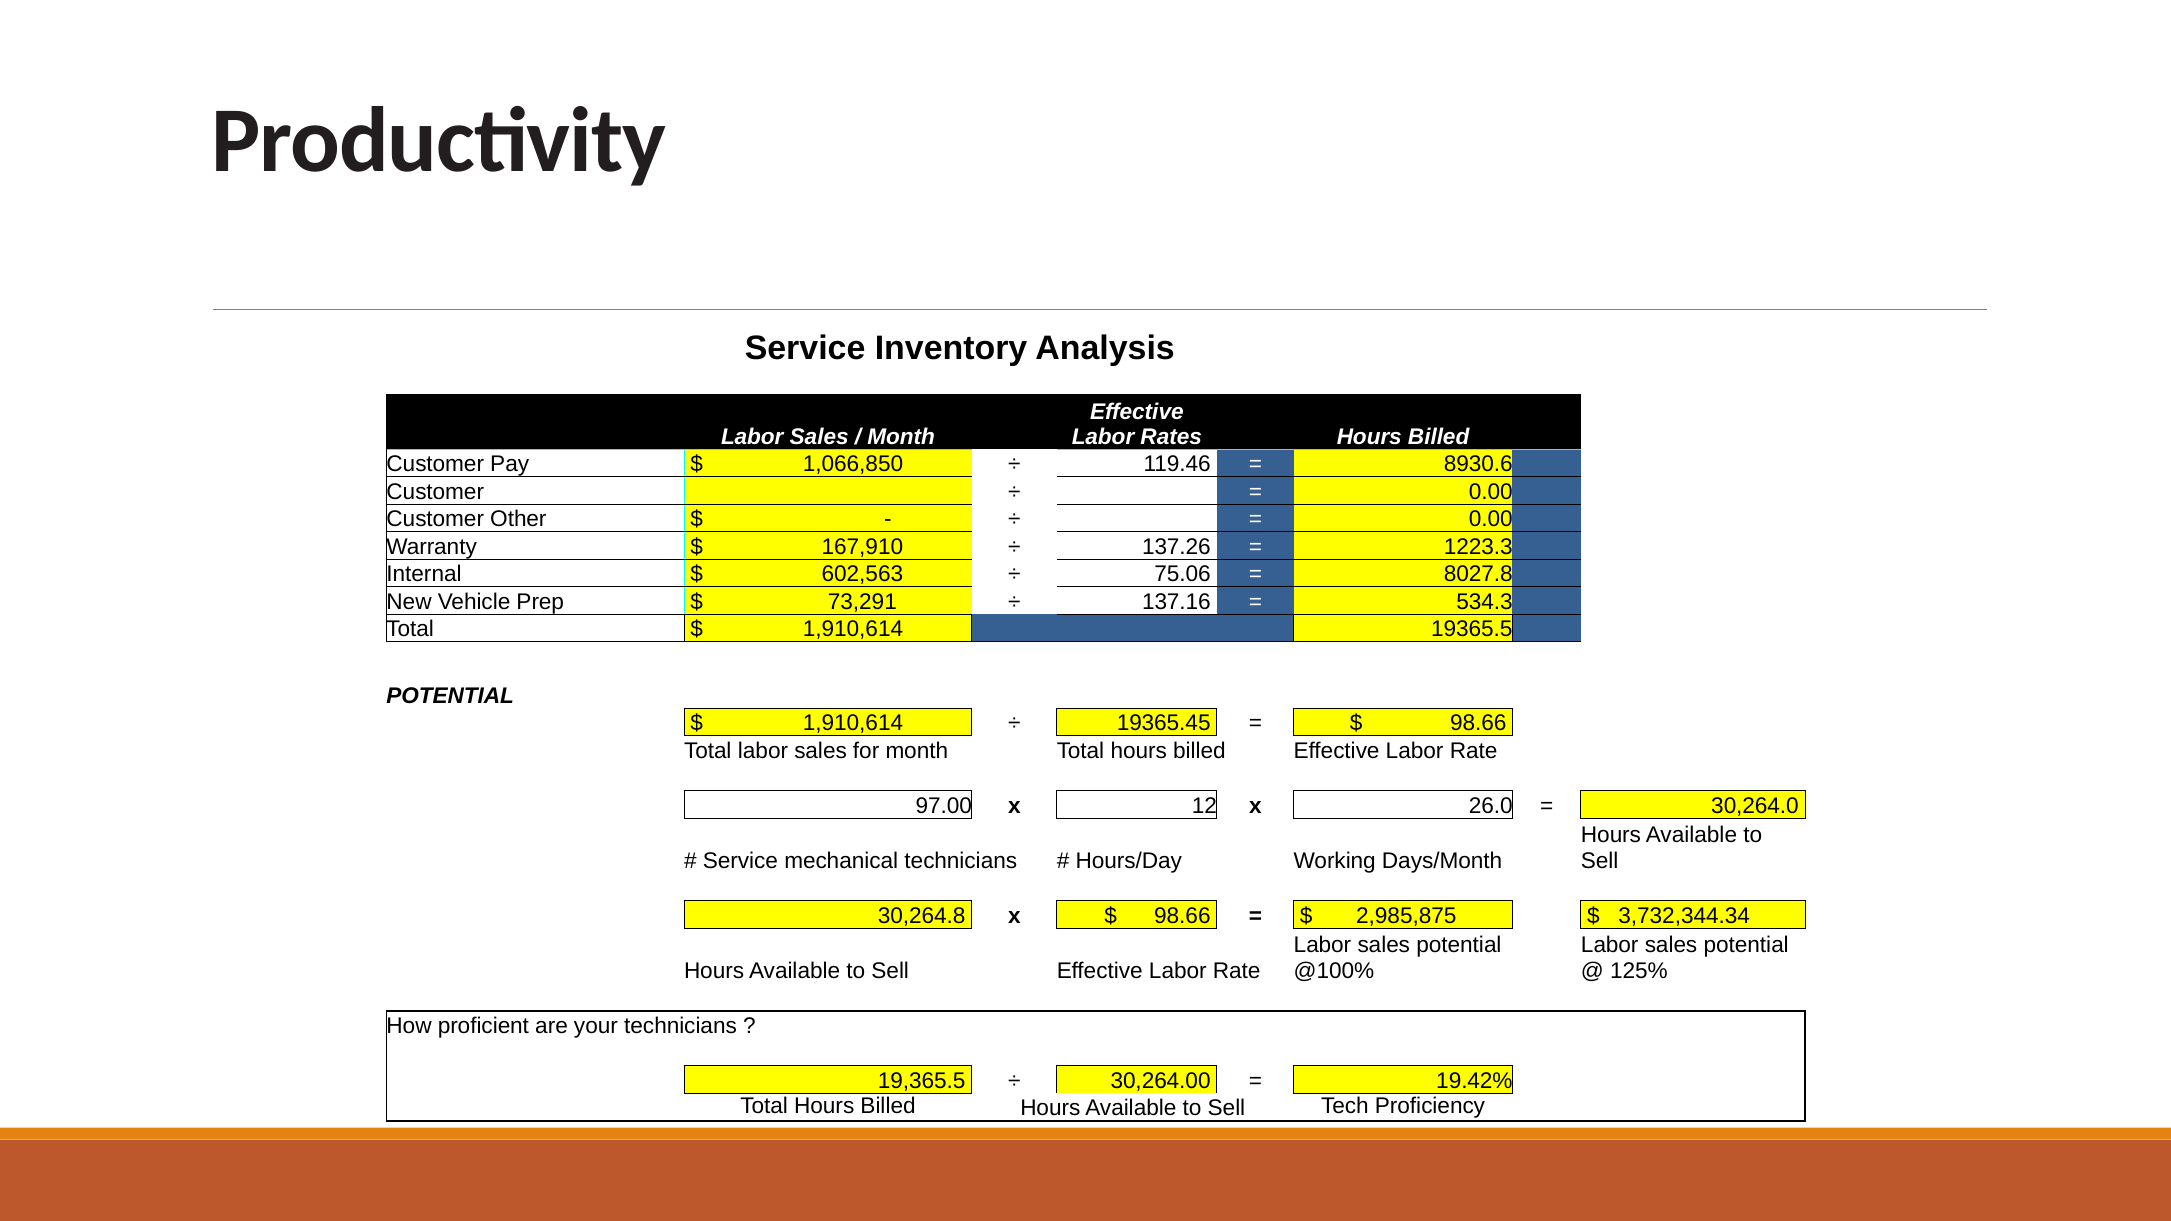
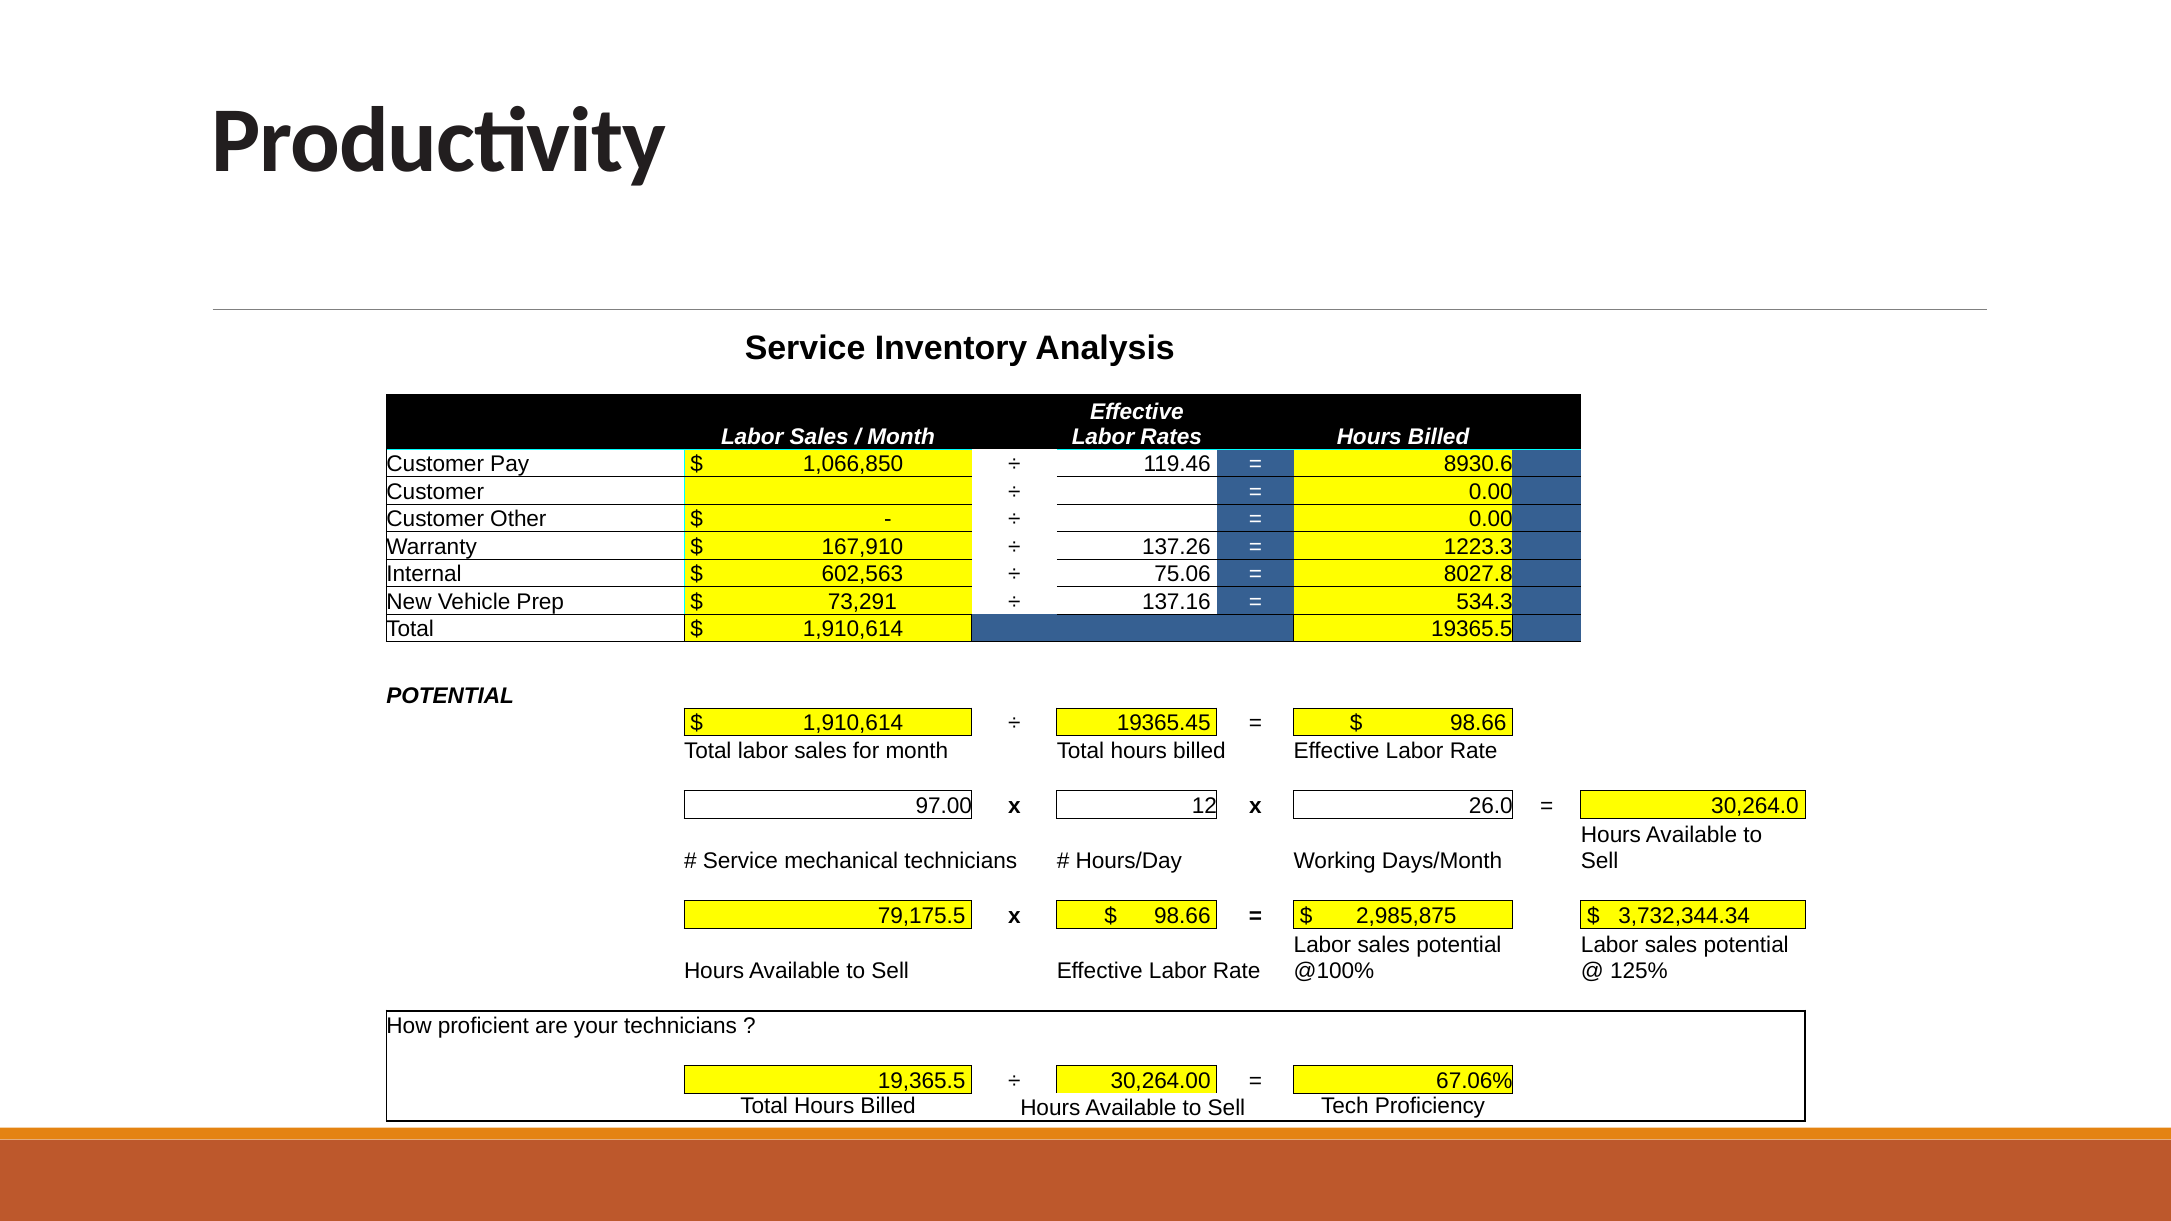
30,264.8: 30,264.8 -> 79,175.5
19.42%: 19.42% -> 67.06%
